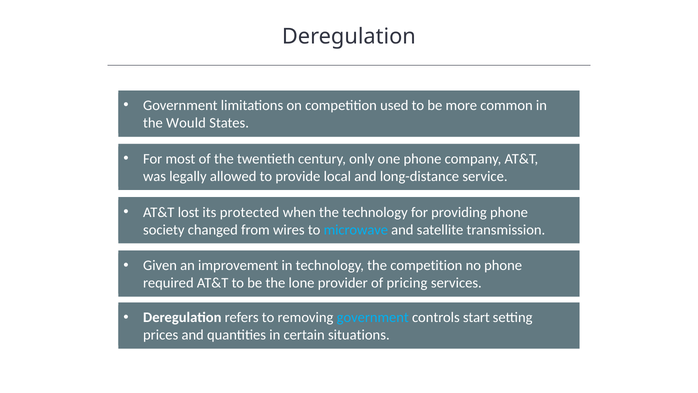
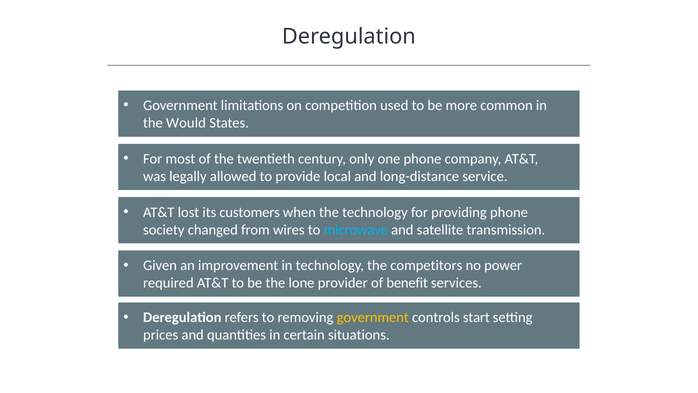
protected: protected -> customers
the competition: competition -> competitors
no phone: phone -> power
pricing: pricing -> benefit
government at (373, 317) colour: light blue -> yellow
